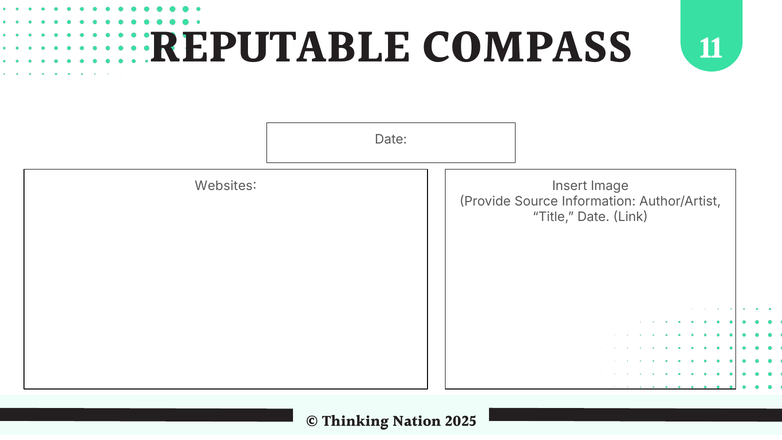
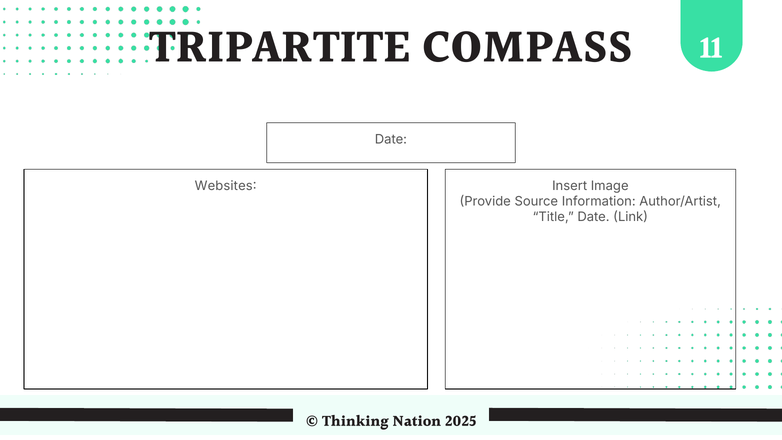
REPUTABLE: REPUTABLE -> TRIPARTITE
